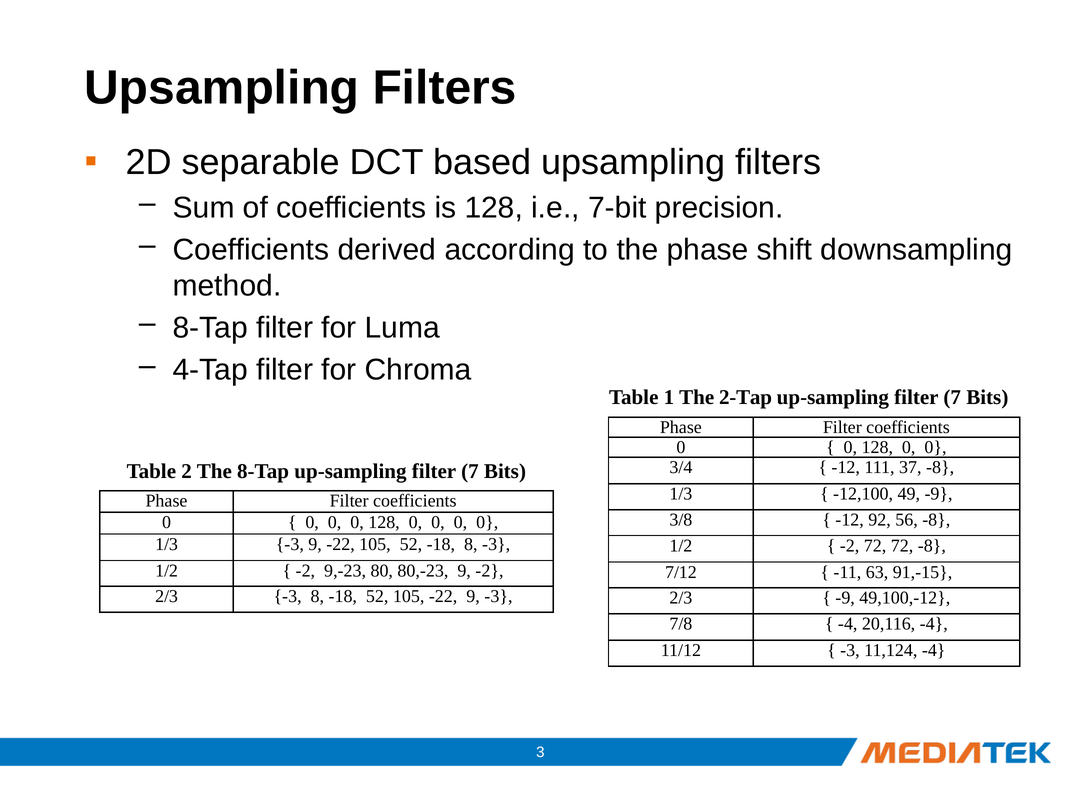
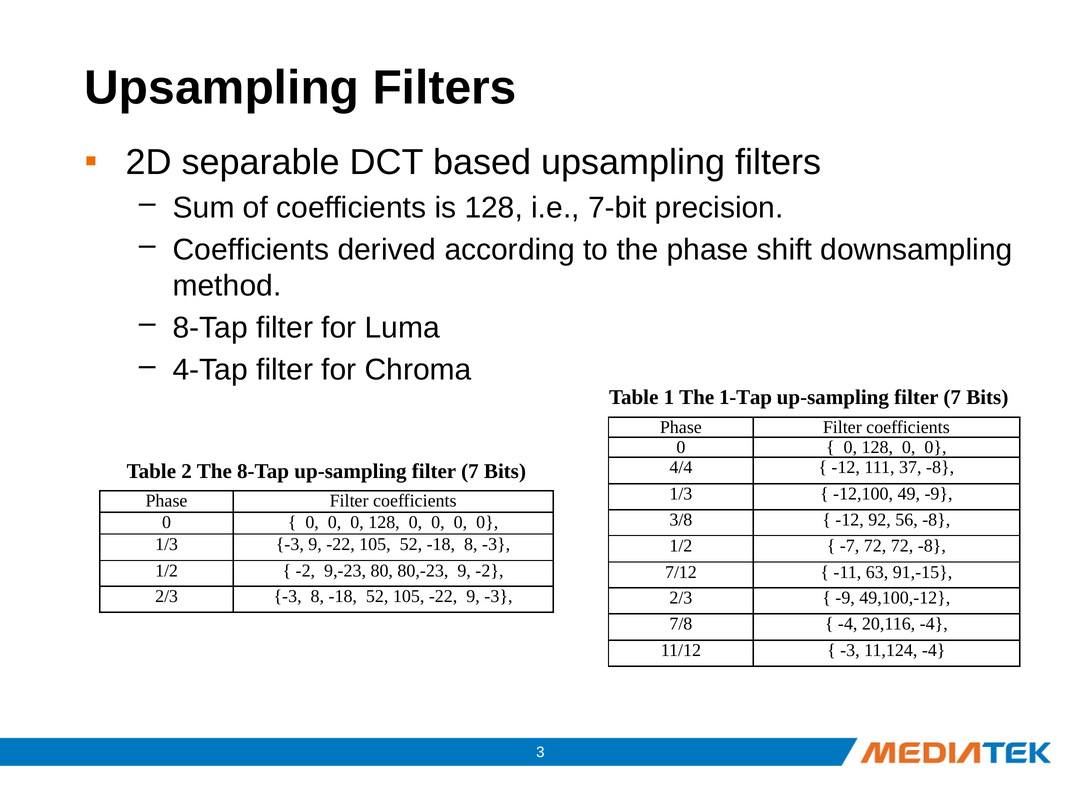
2-Tap: 2-Tap -> 1-Tap
3/4: 3/4 -> 4/4
-2 at (850, 545): -2 -> -7
